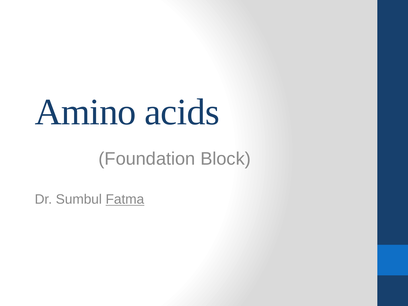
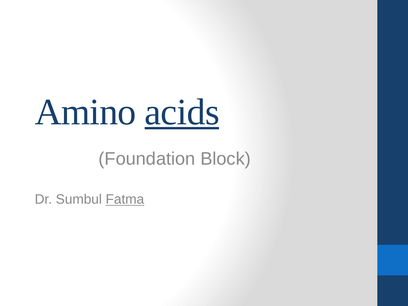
acids underline: none -> present
